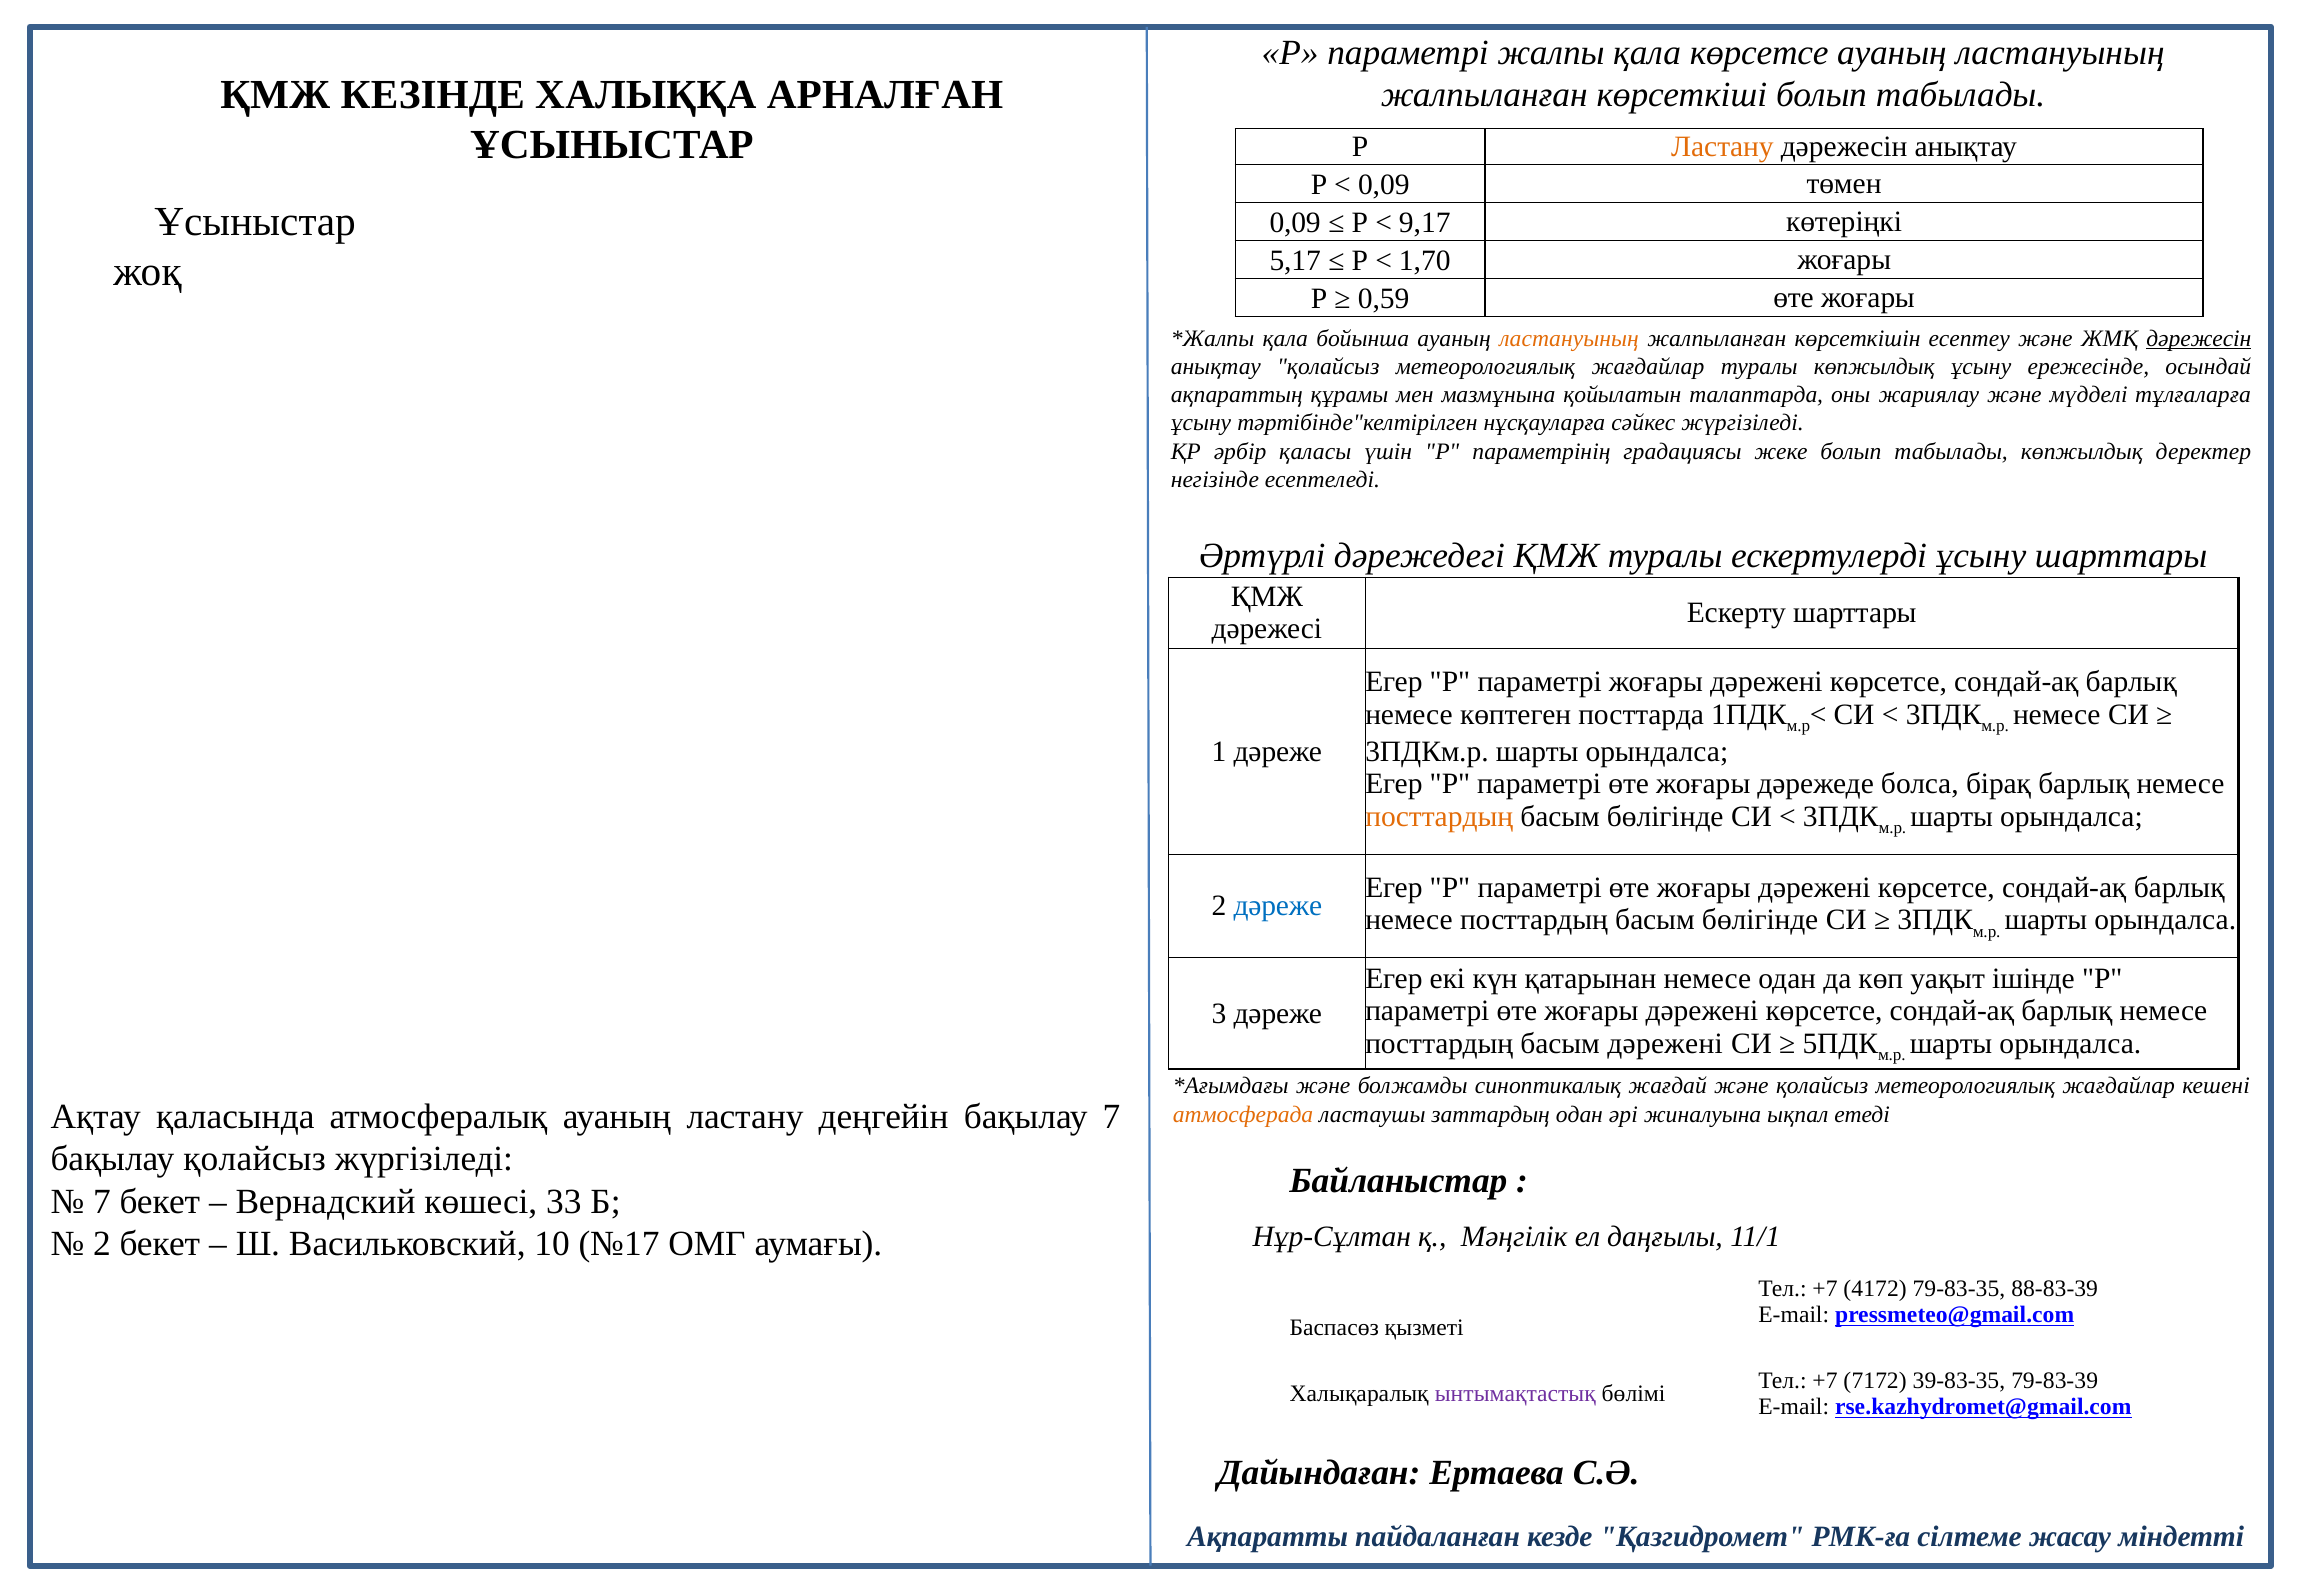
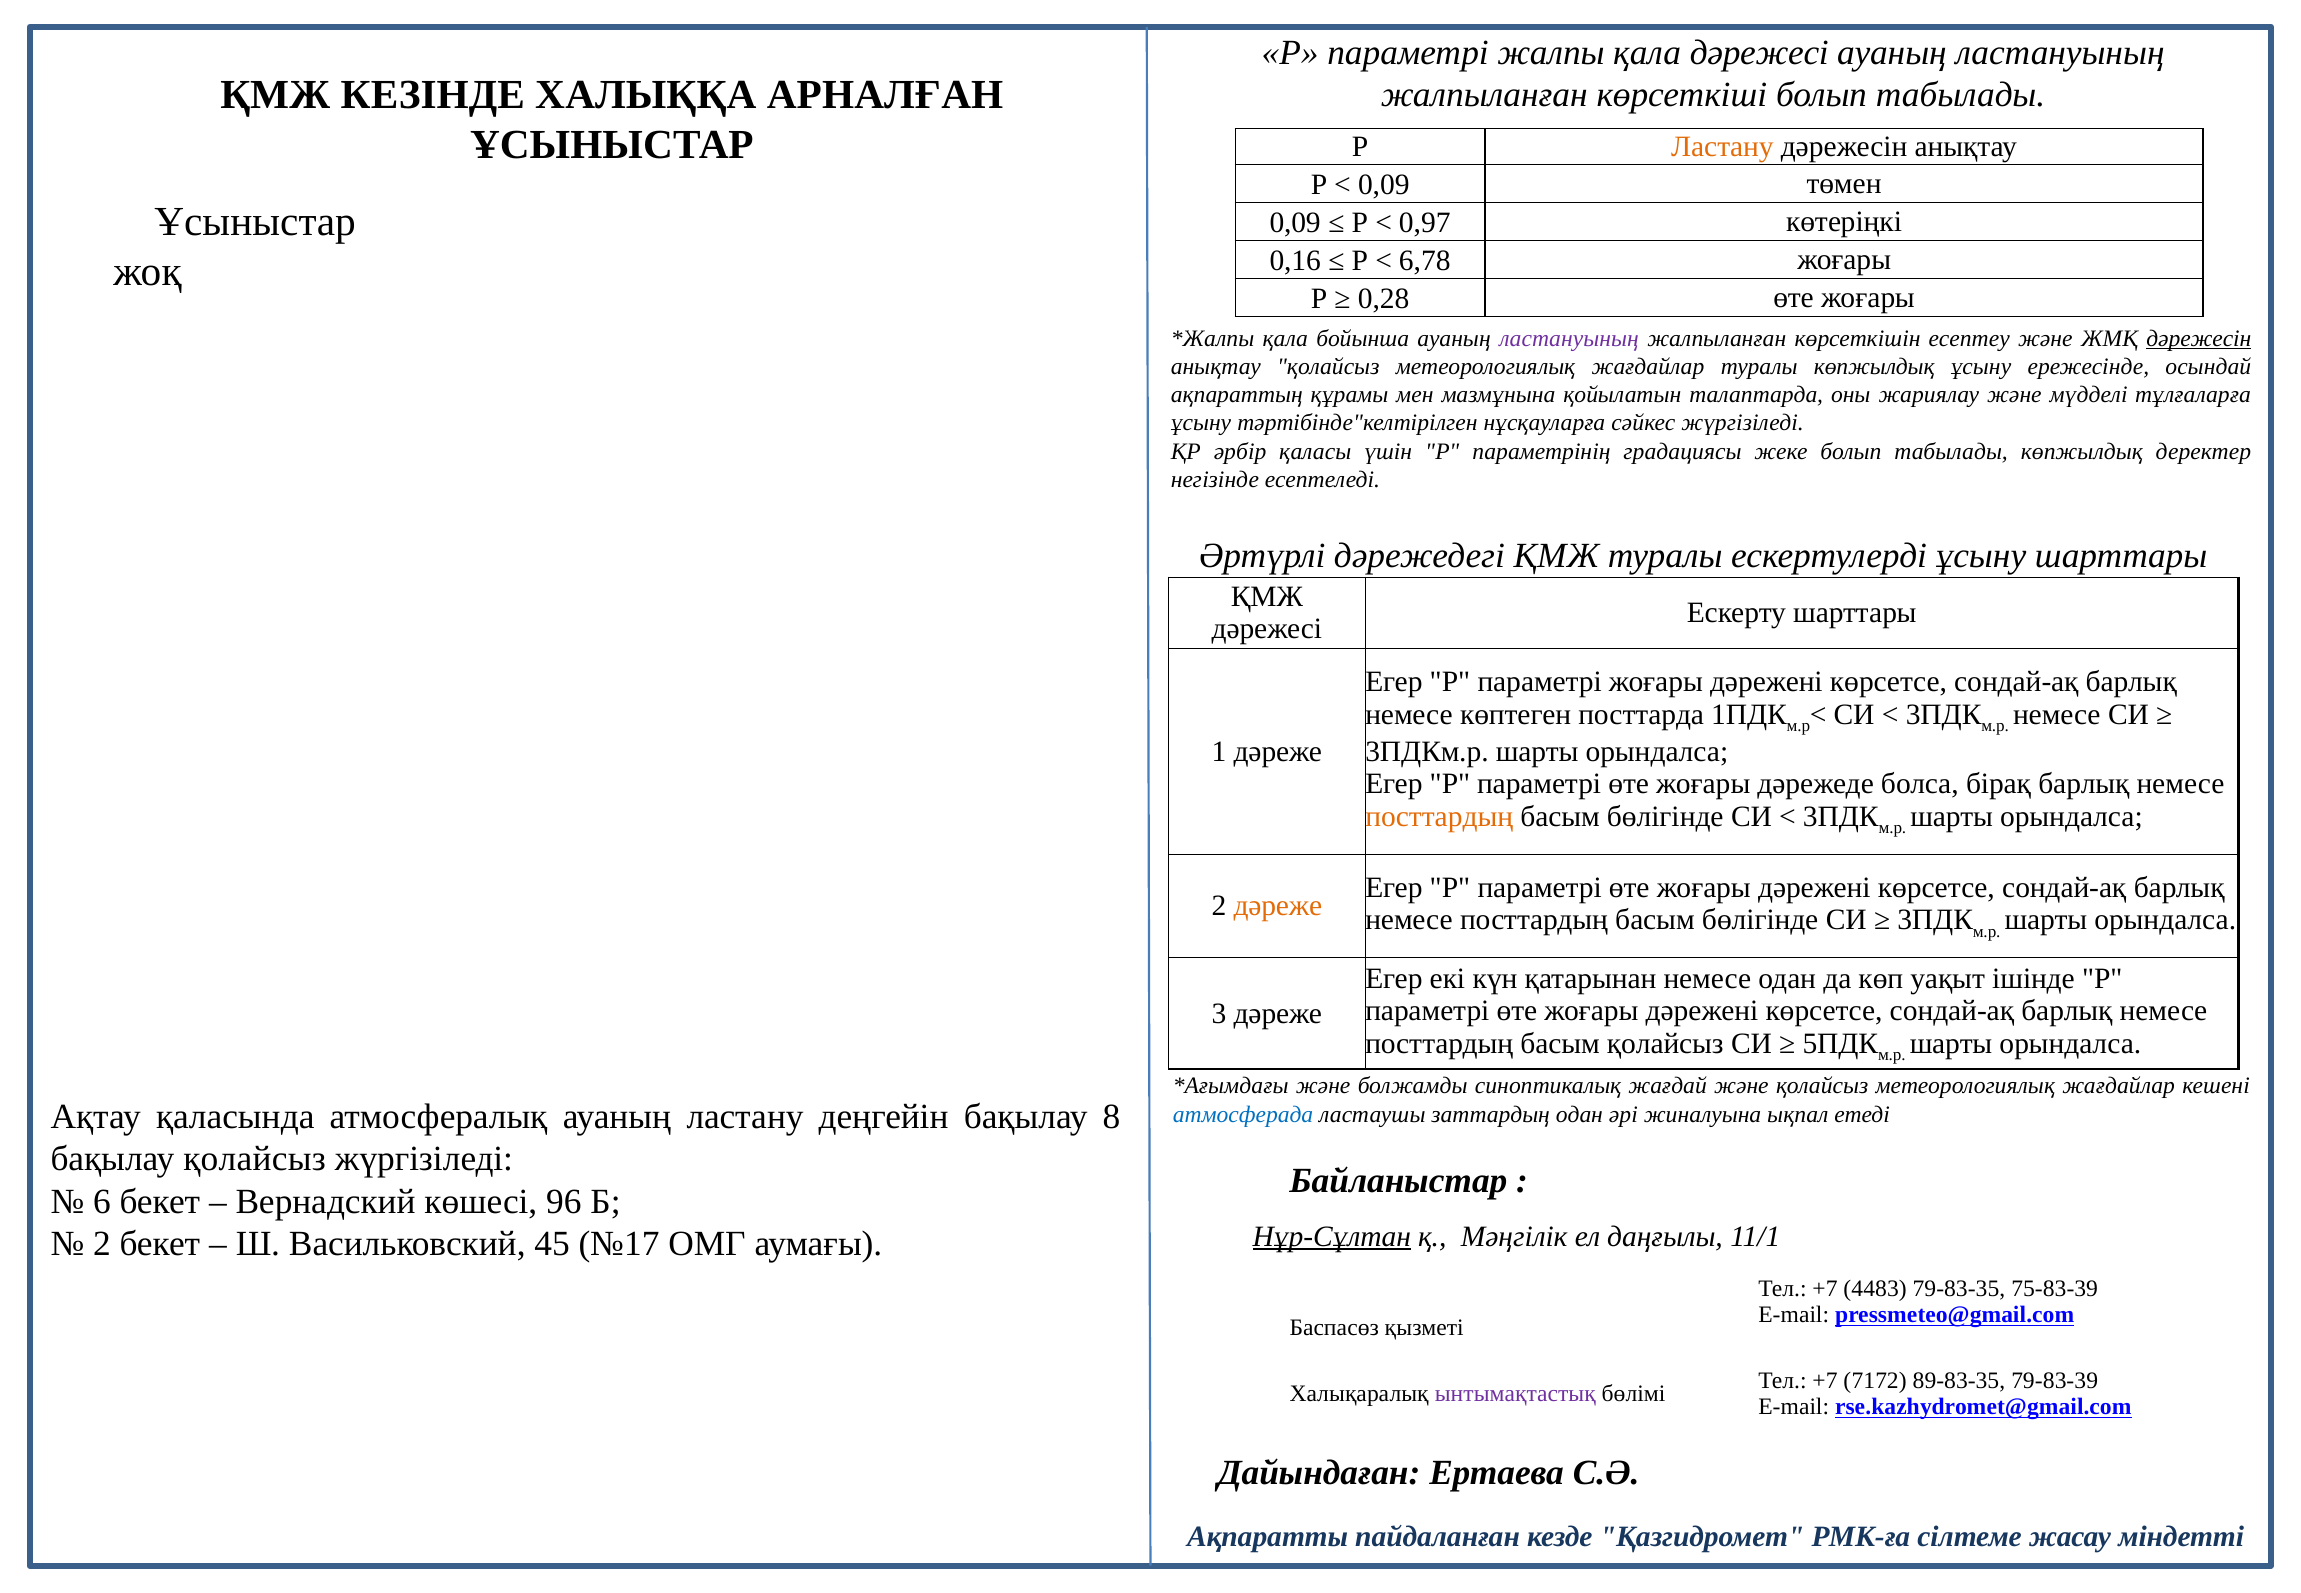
қала көрсетсе: көрсетсе -> дәрежесі
9,17: 9,17 -> 0,97
5,17: 5,17 -> 0,16
1,70: 1,70 -> 6,78
0,59: 0,59 -> 0,28
ластануының at (1569, 338) colour: orange -> purple
дәреже at (1278, 906) colour: blue -> orange
басым дәрежені: дәрежені -> қолайсыз
бақылау 7: 7 -> 8
атмосферада colour: orange -> blue
7 at (102, 1201): 7 -> 6
33: 33 -> 96
Нұр-Сұлтан underline: none -> present
10: 10 -> 45
4172: 4172 -> 4483
88-83-39: 88-83-39 -> 75-83-39
39-83-35: 39-83-35 -> 89-83-35
